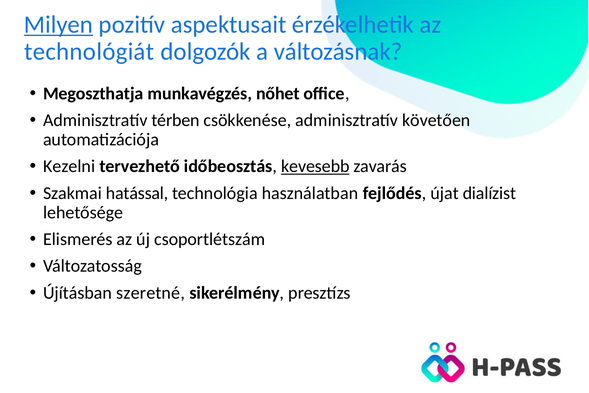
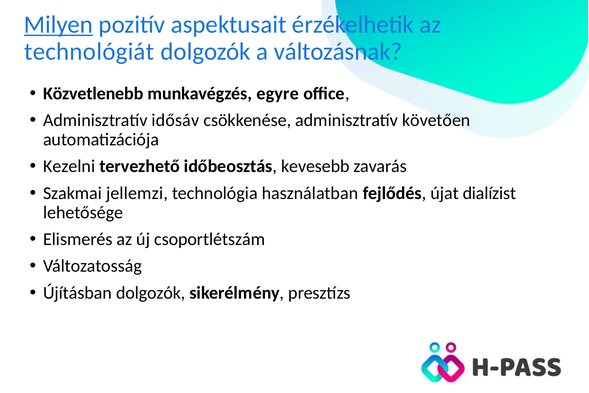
Megoszthatja: Megoszthatja -> Közvetlenebb
nőhet: nőhet -> egyre
térben: térben -> idősáv
kevesebb underline: present -> none
hatással: hatással -> jellemzi
Újításban szeretné: szeretné -> dolgozók
